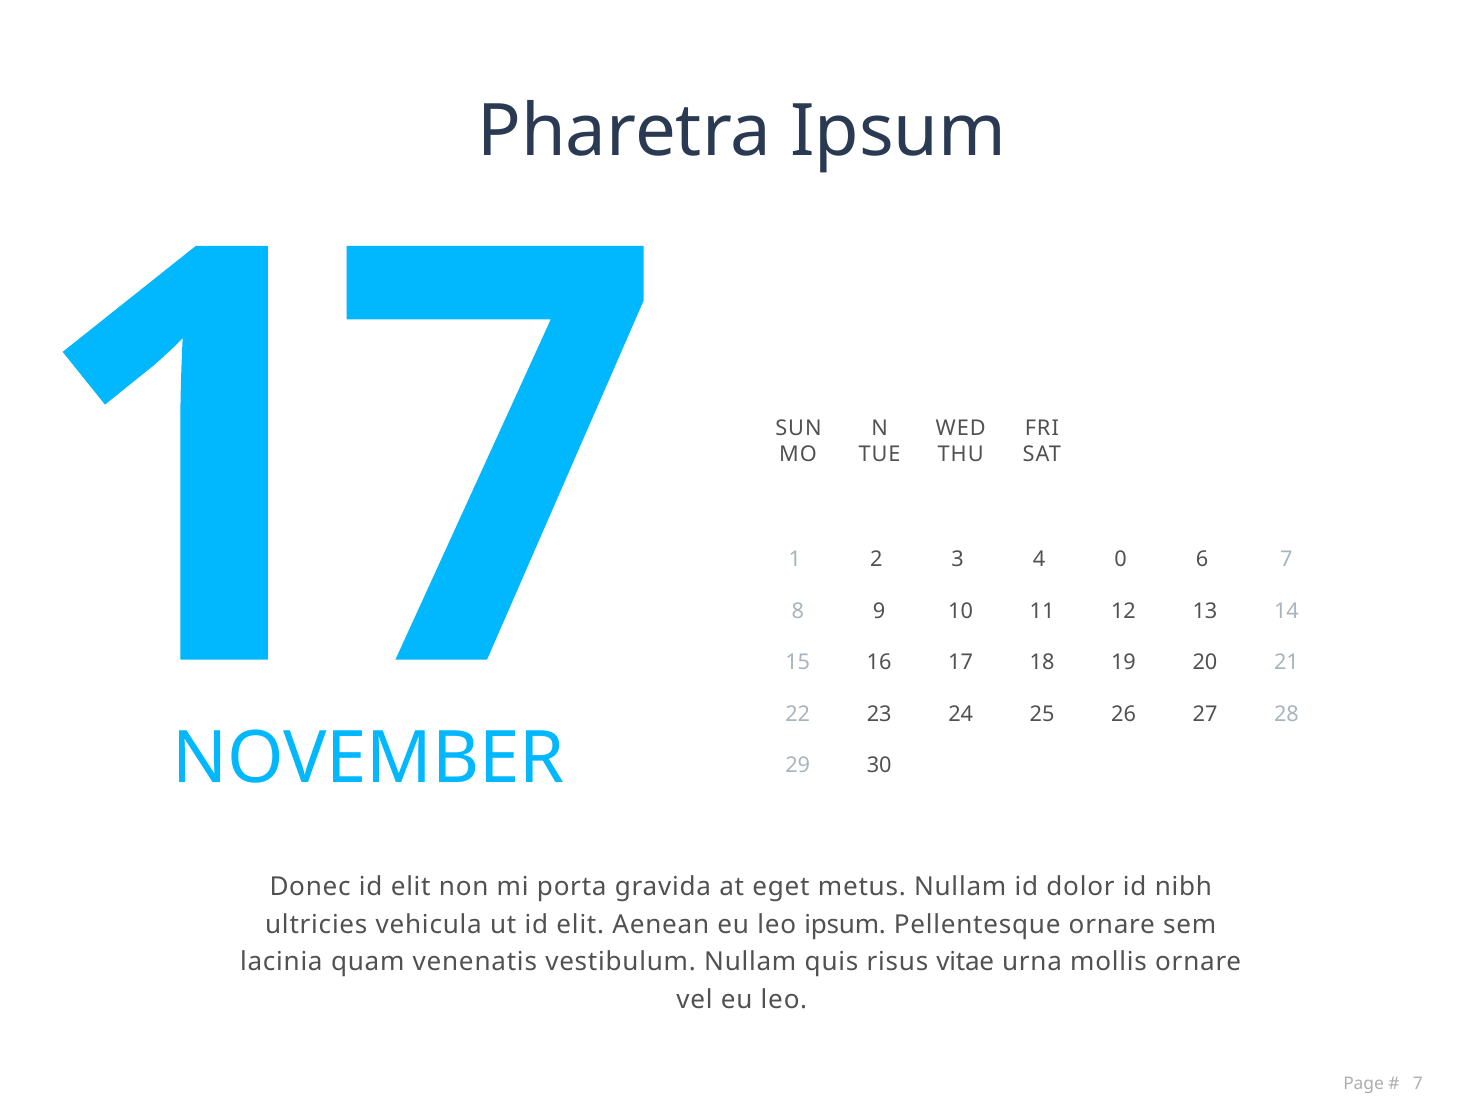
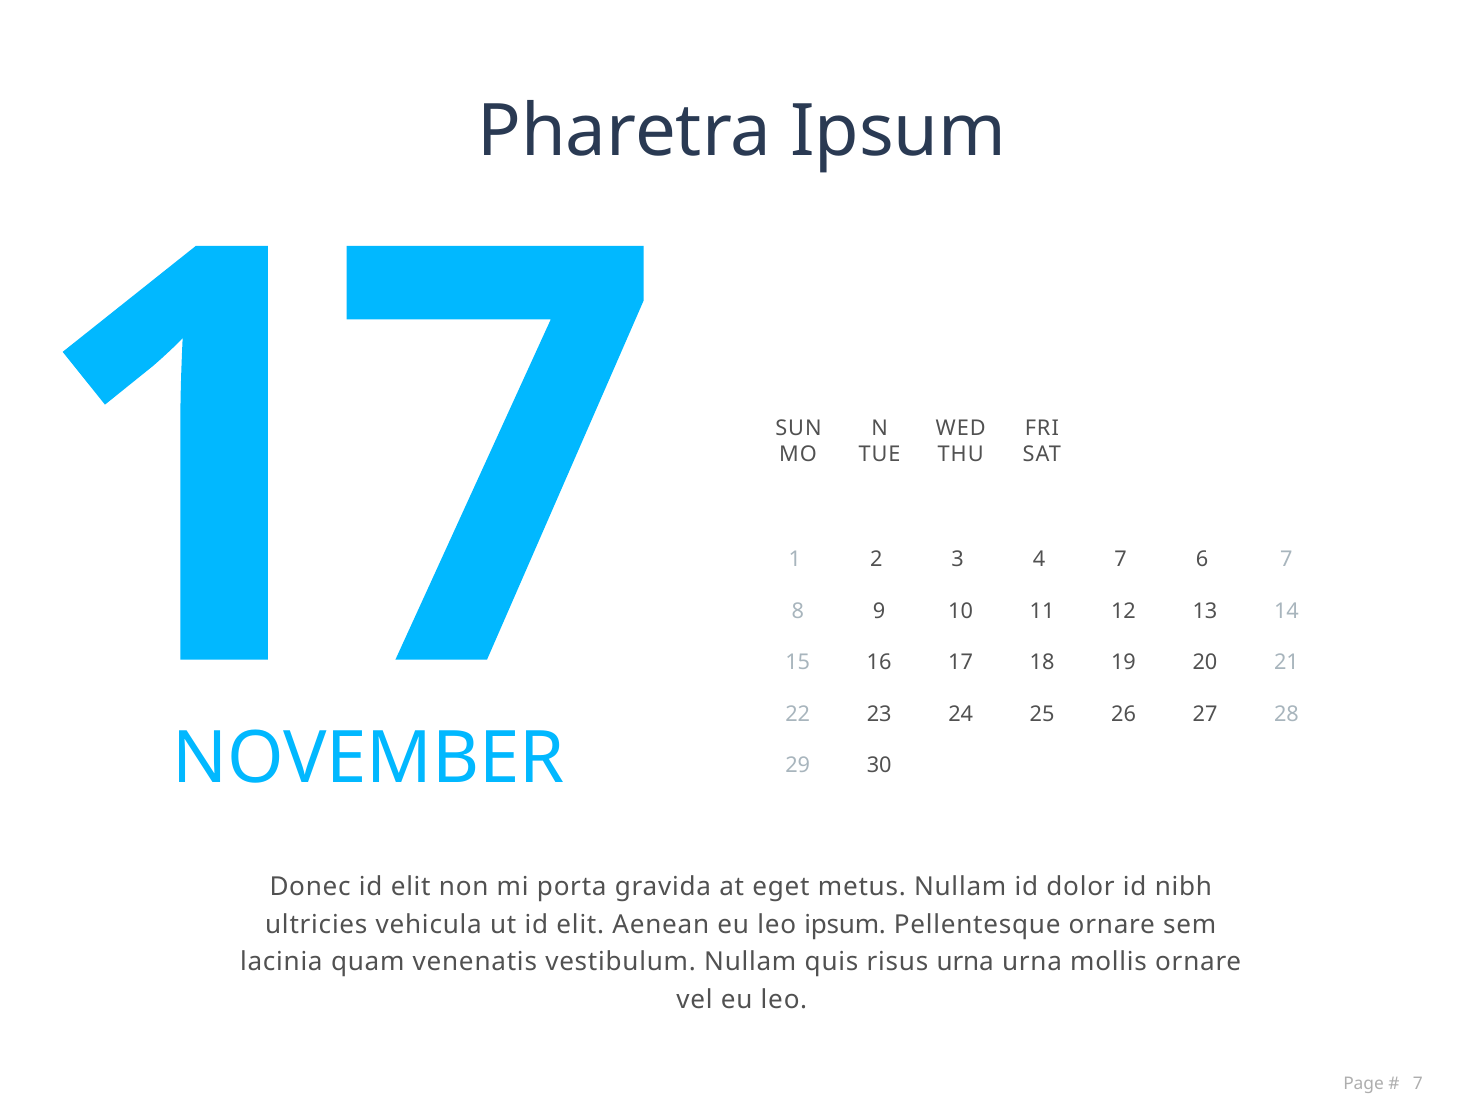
4 0: 0 -> 7
risus vitae: vitae -> urna
